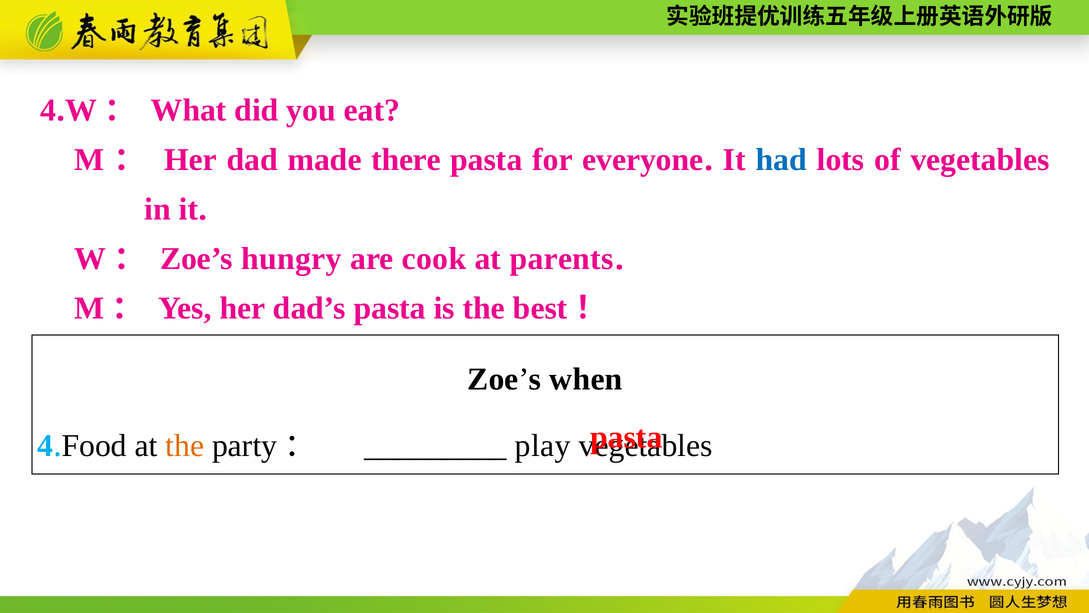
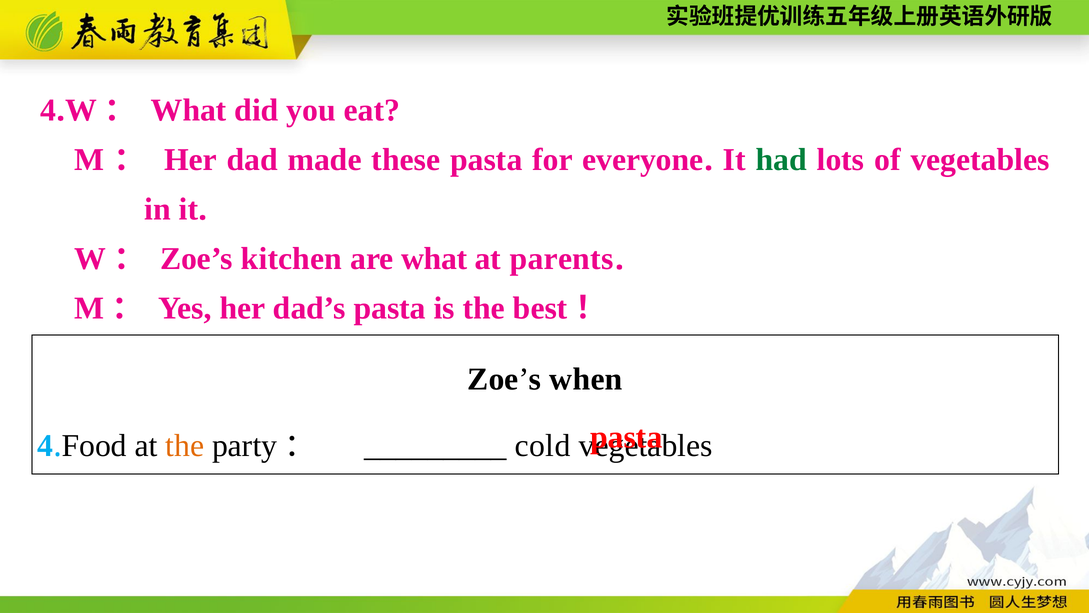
there: there -> these
had colour: blue -> green
hungry: hungry -> kitchen
are cook: cook -> what
play: play -> cold
